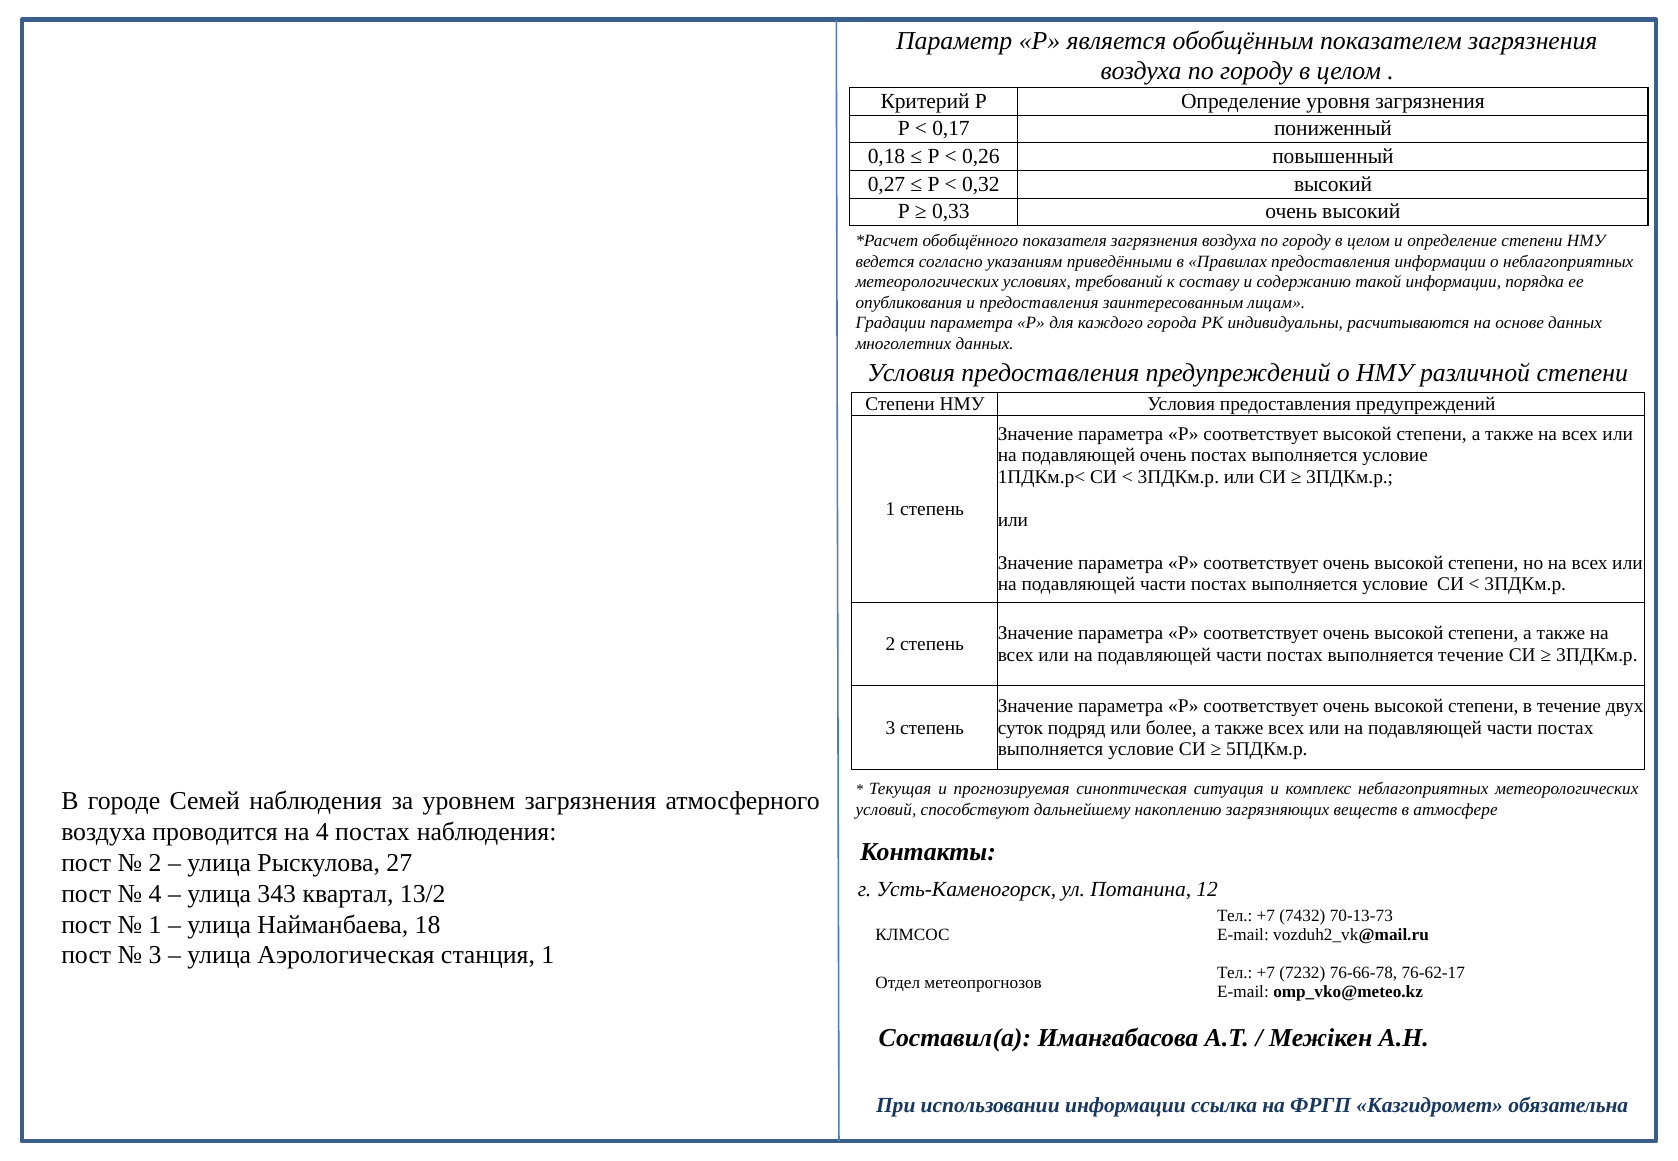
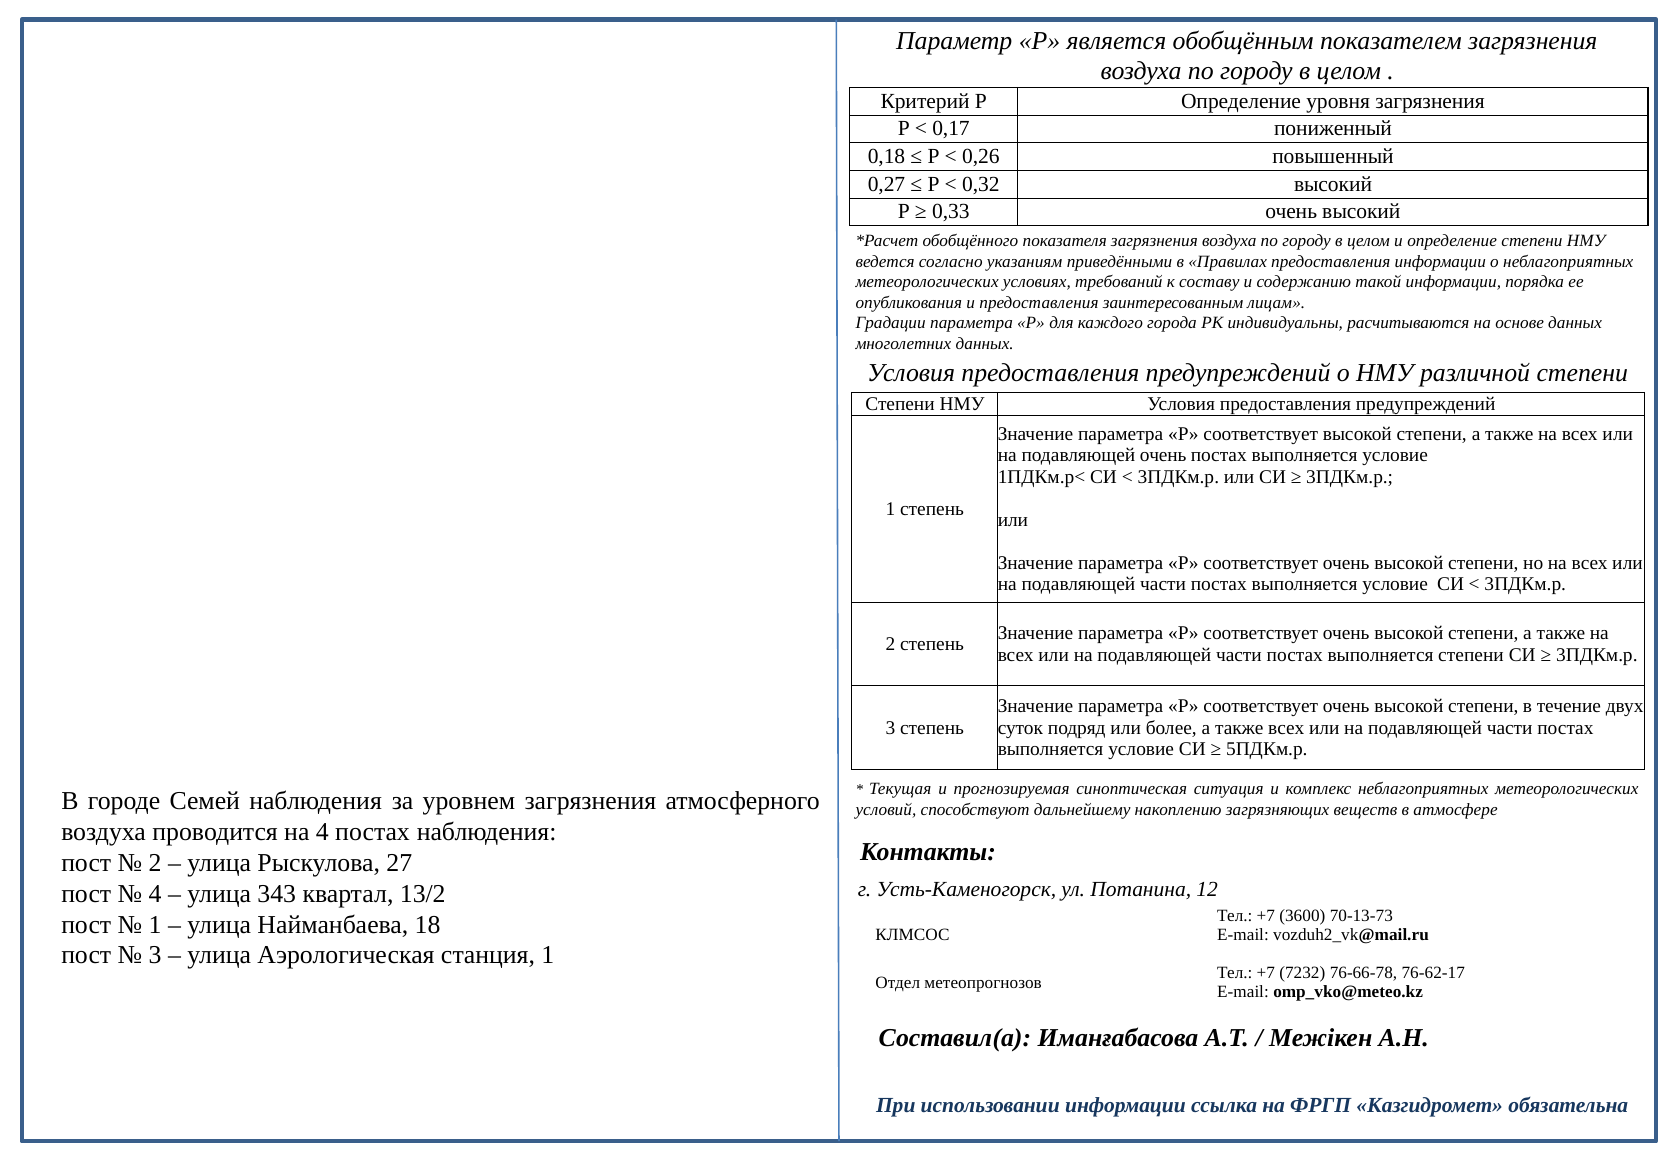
выполняется течение: течение -> степени
7432: 7432 -> 3600
